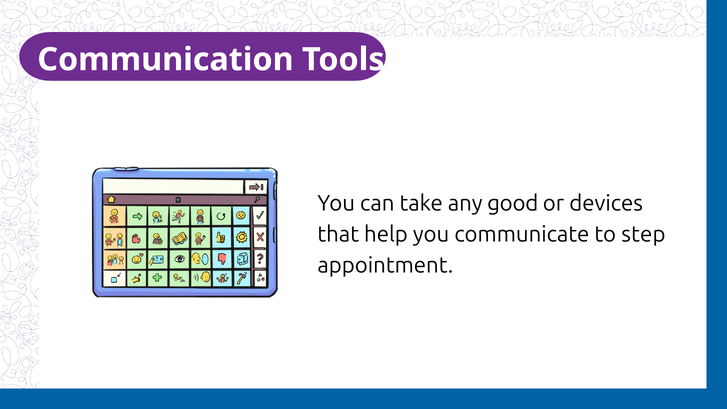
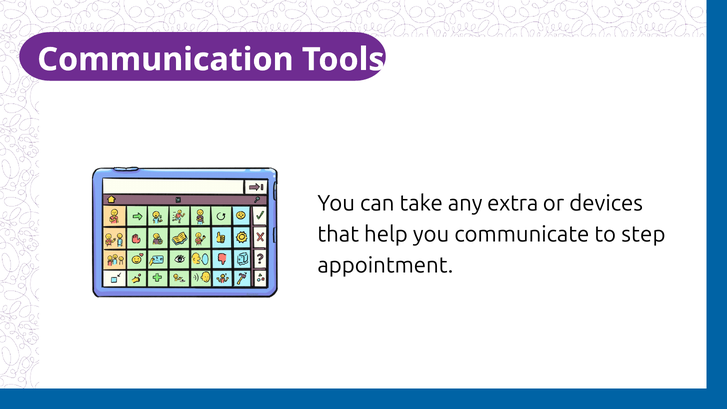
good: good -> extra
